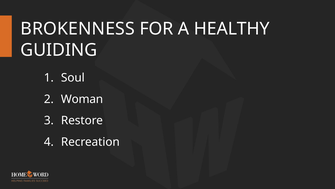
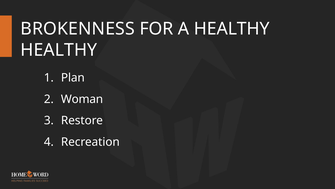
GUIDING at (59, 50): GUIDING -> HEALTHY
Soul: Soul -> Plan
